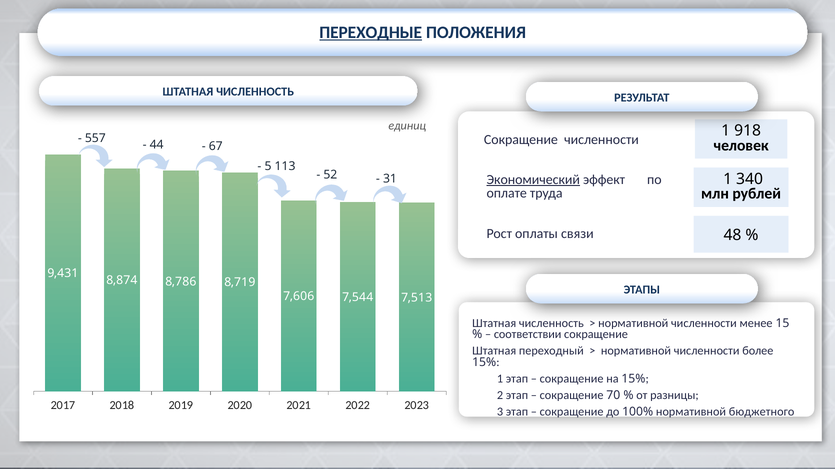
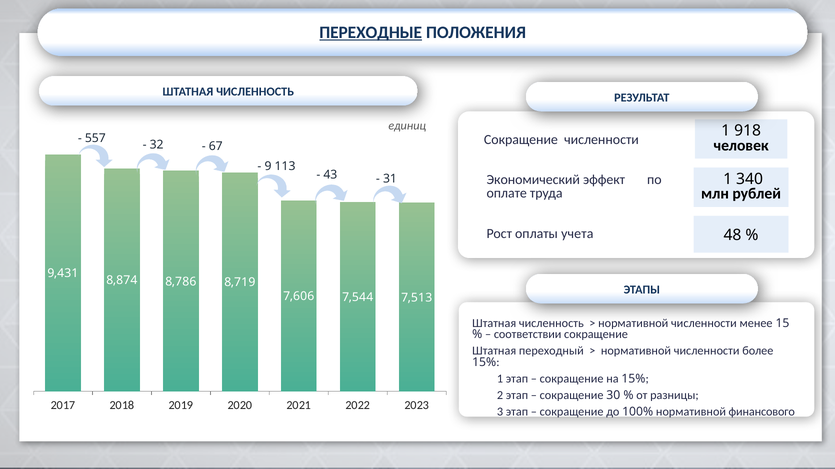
44: 44 -> 32
5: 5 -> 9
52: 52 -> 43
Экономический underline: present -> none
связи: связи -> учета
70: 70 -> 30
бюджетного: бюджетного -> финансового
